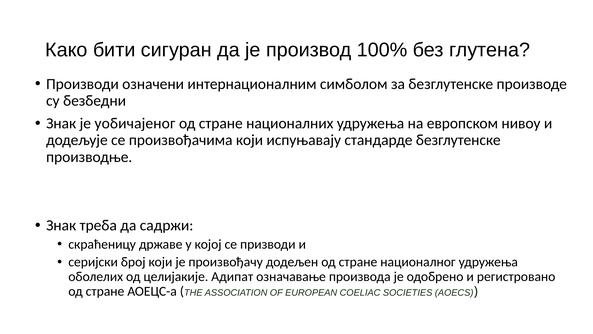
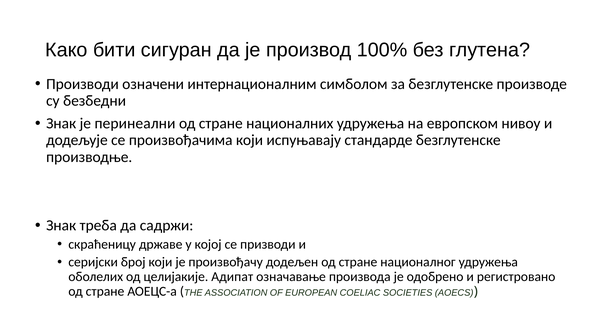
уобичајеног: уобичајеног -> перинеални
